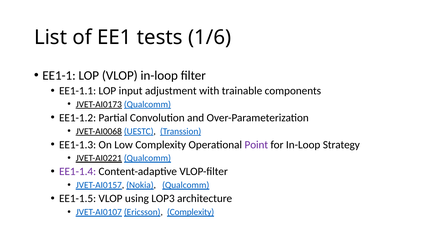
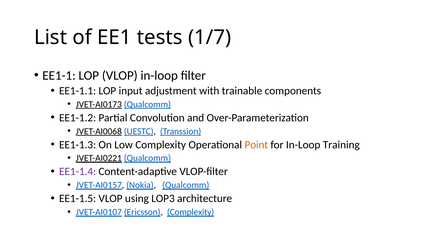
1/6: 1/6 -> 1/7
Point colour: purple -> orange
Strategy: Strategy -> Training
